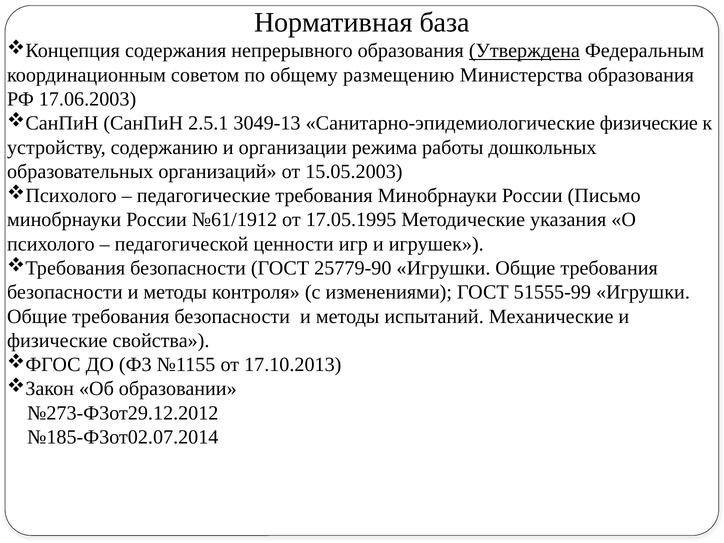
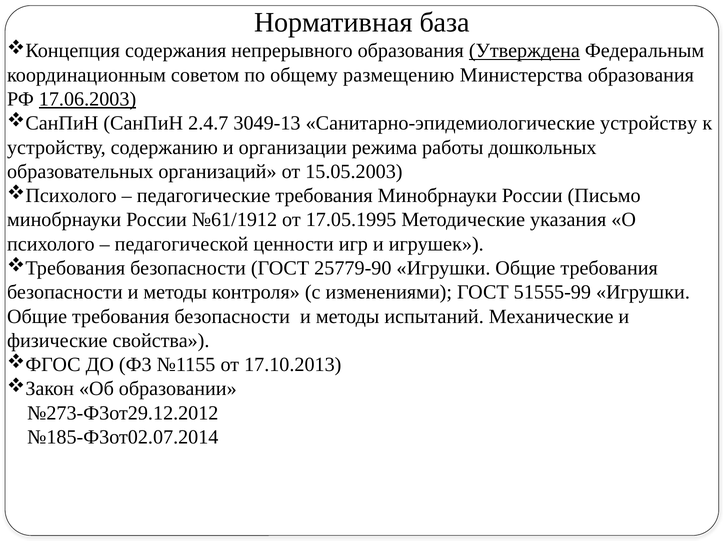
17.06.2003 underline: none -> present
2.5.1: 2.5.1 -> 2.4.7
Санитарно-эпидемиологические физические: физические -> устройству
